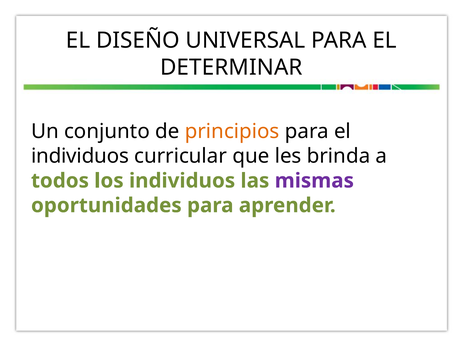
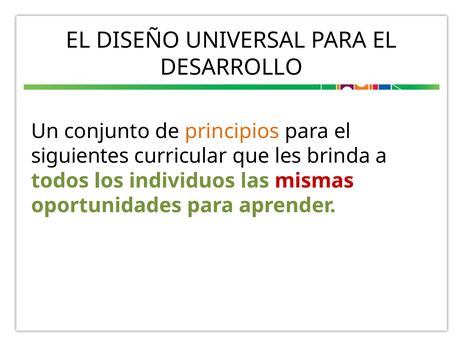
DETERMINAR: DETERMINAR -> DESARROLLO
individuos at (80, 156): individuos -> siguientes
mismas colour: purple -> red
